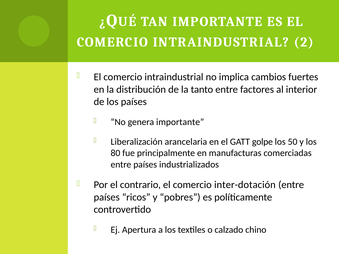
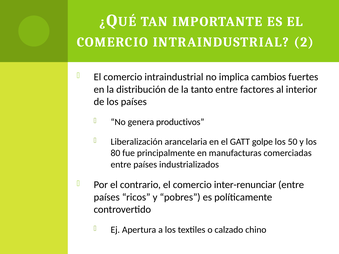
genera importante: importante -> productivos
inter-dotación: inter-dotación -> inter-renunciar
